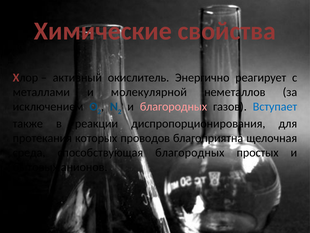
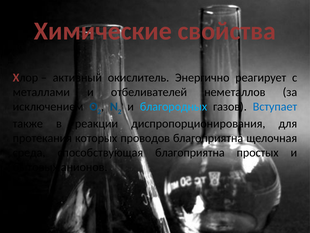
молекулярной: молекулярной -> отбеливателей
благородных at (173, 106) colour: pink -> light blue
способствующая благородных: благородных -> благоприятна
